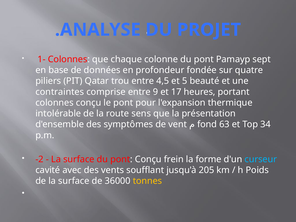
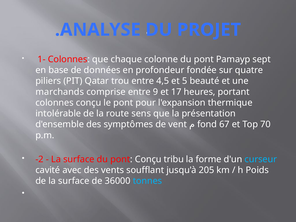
contraintes: contraintes -> marchands
63: 63 -> 67
34: 34 -> 70
frein: frein -> tribu
tonnes colour: yellow -> light blue
